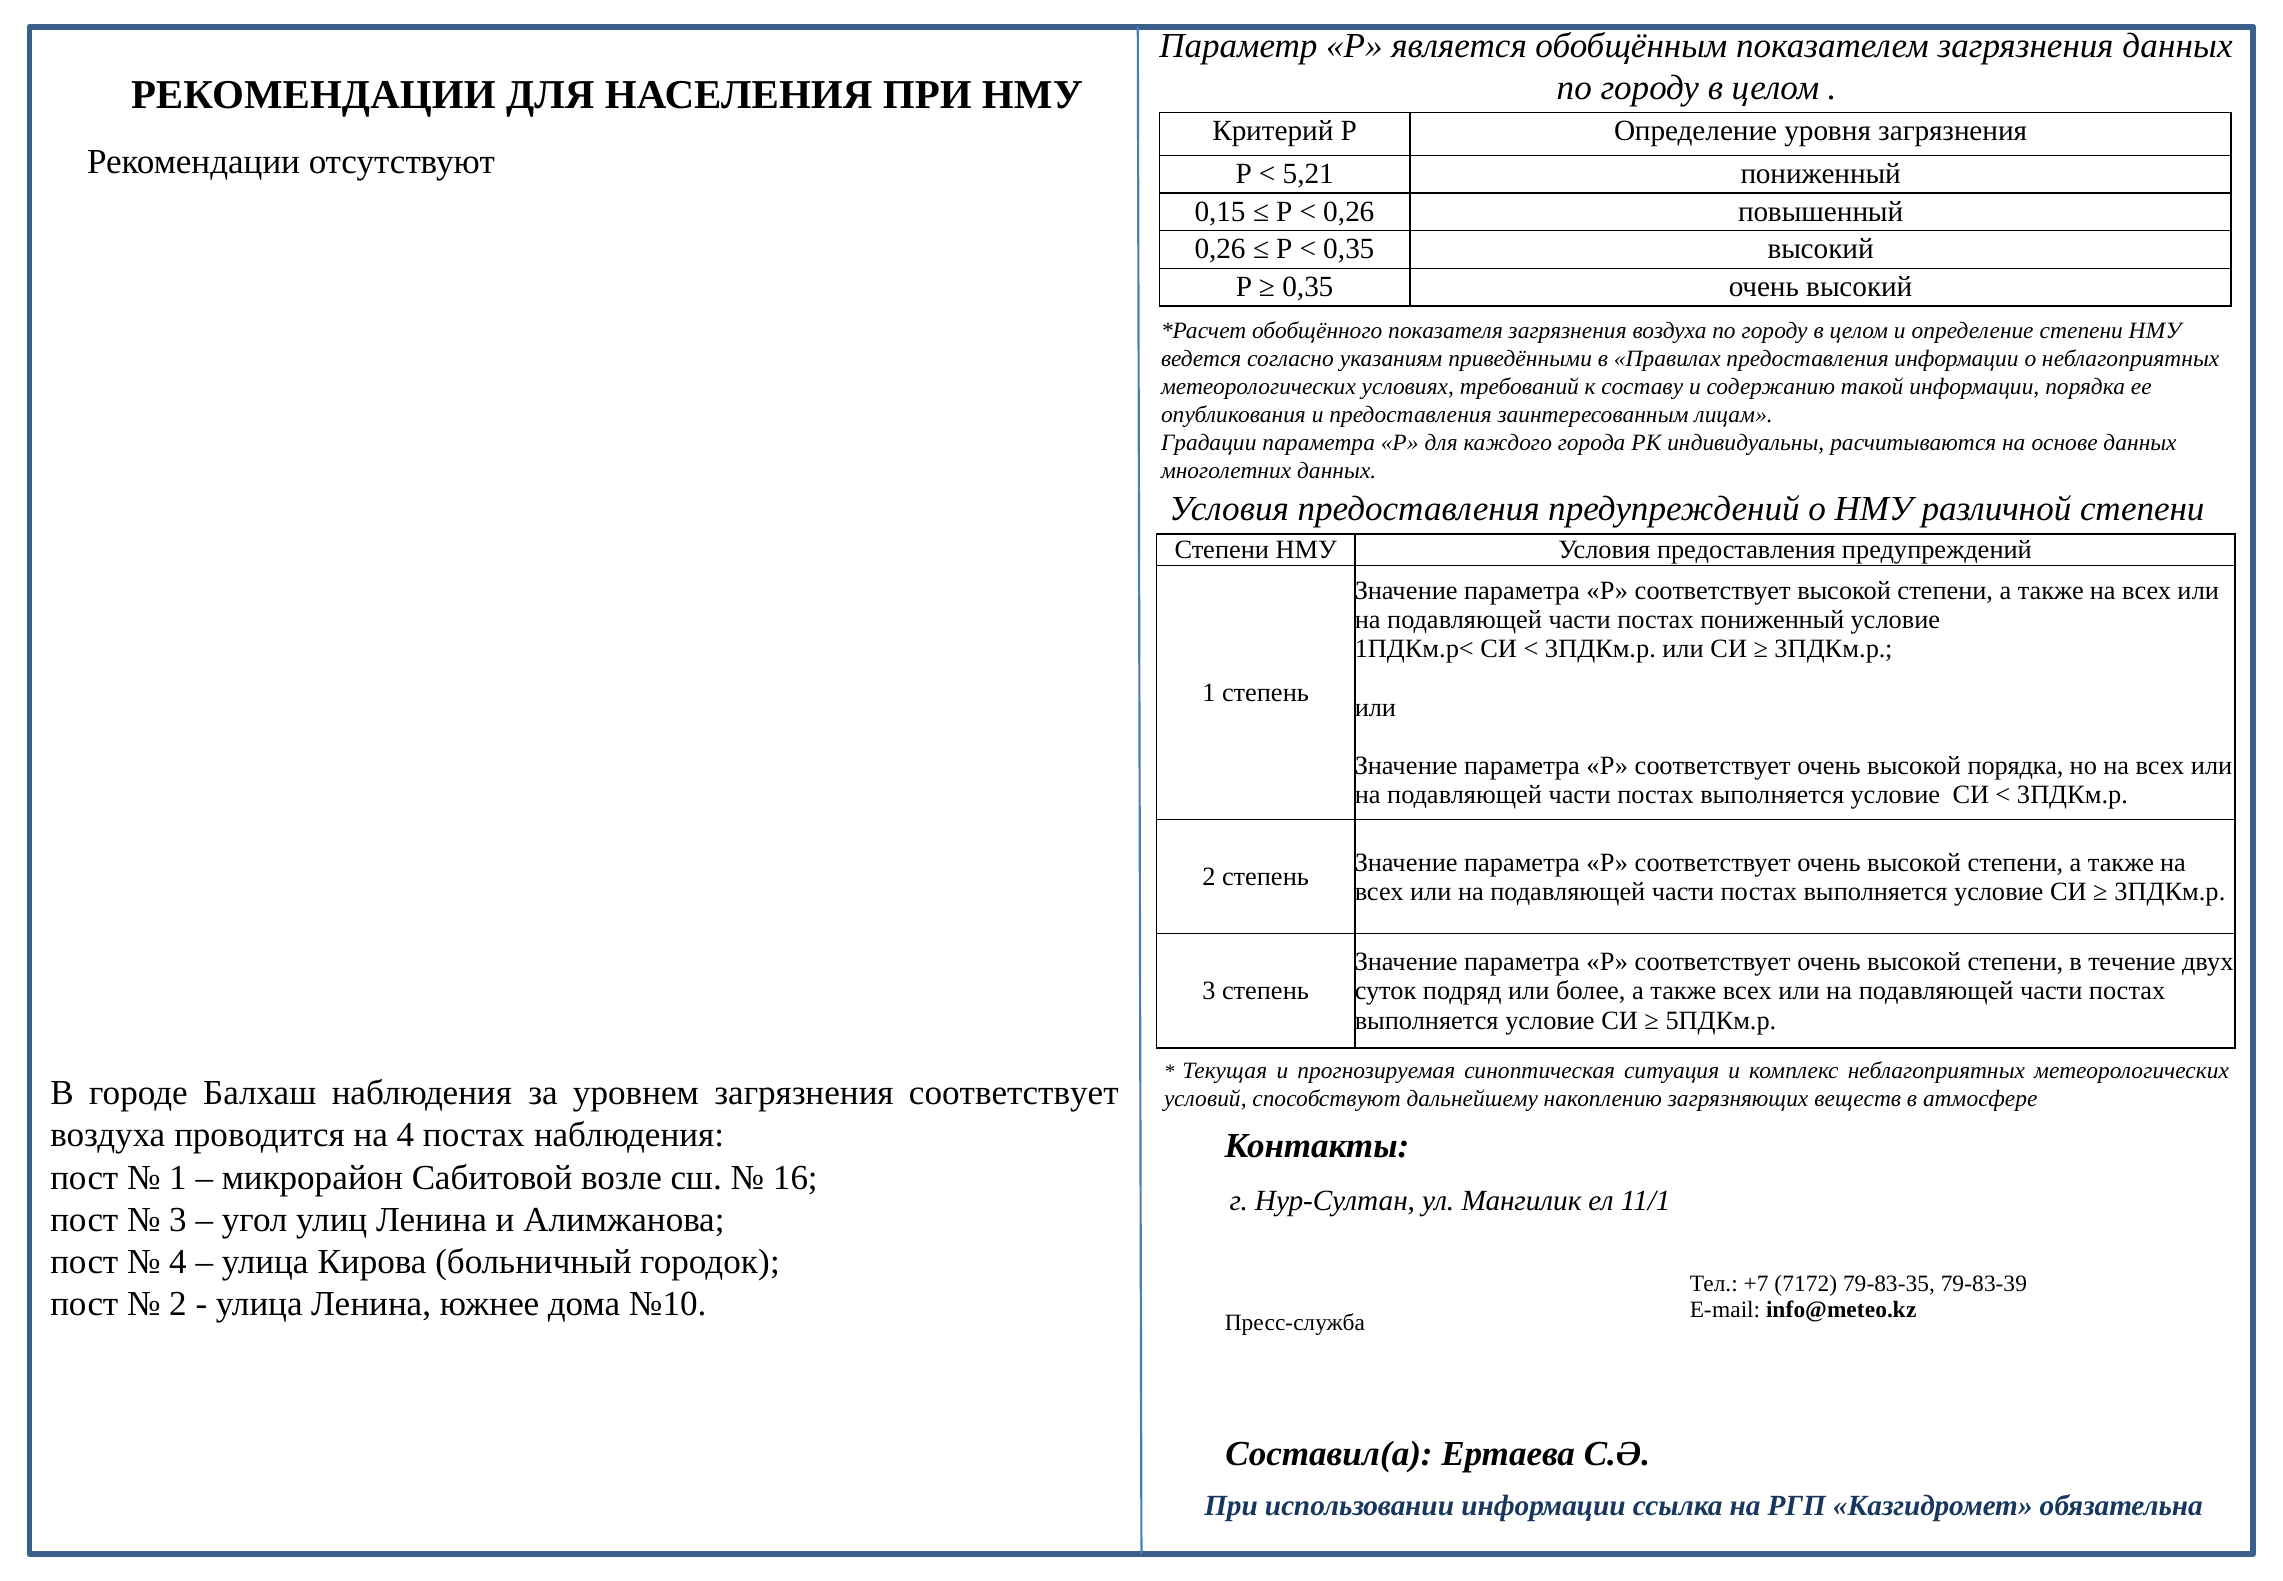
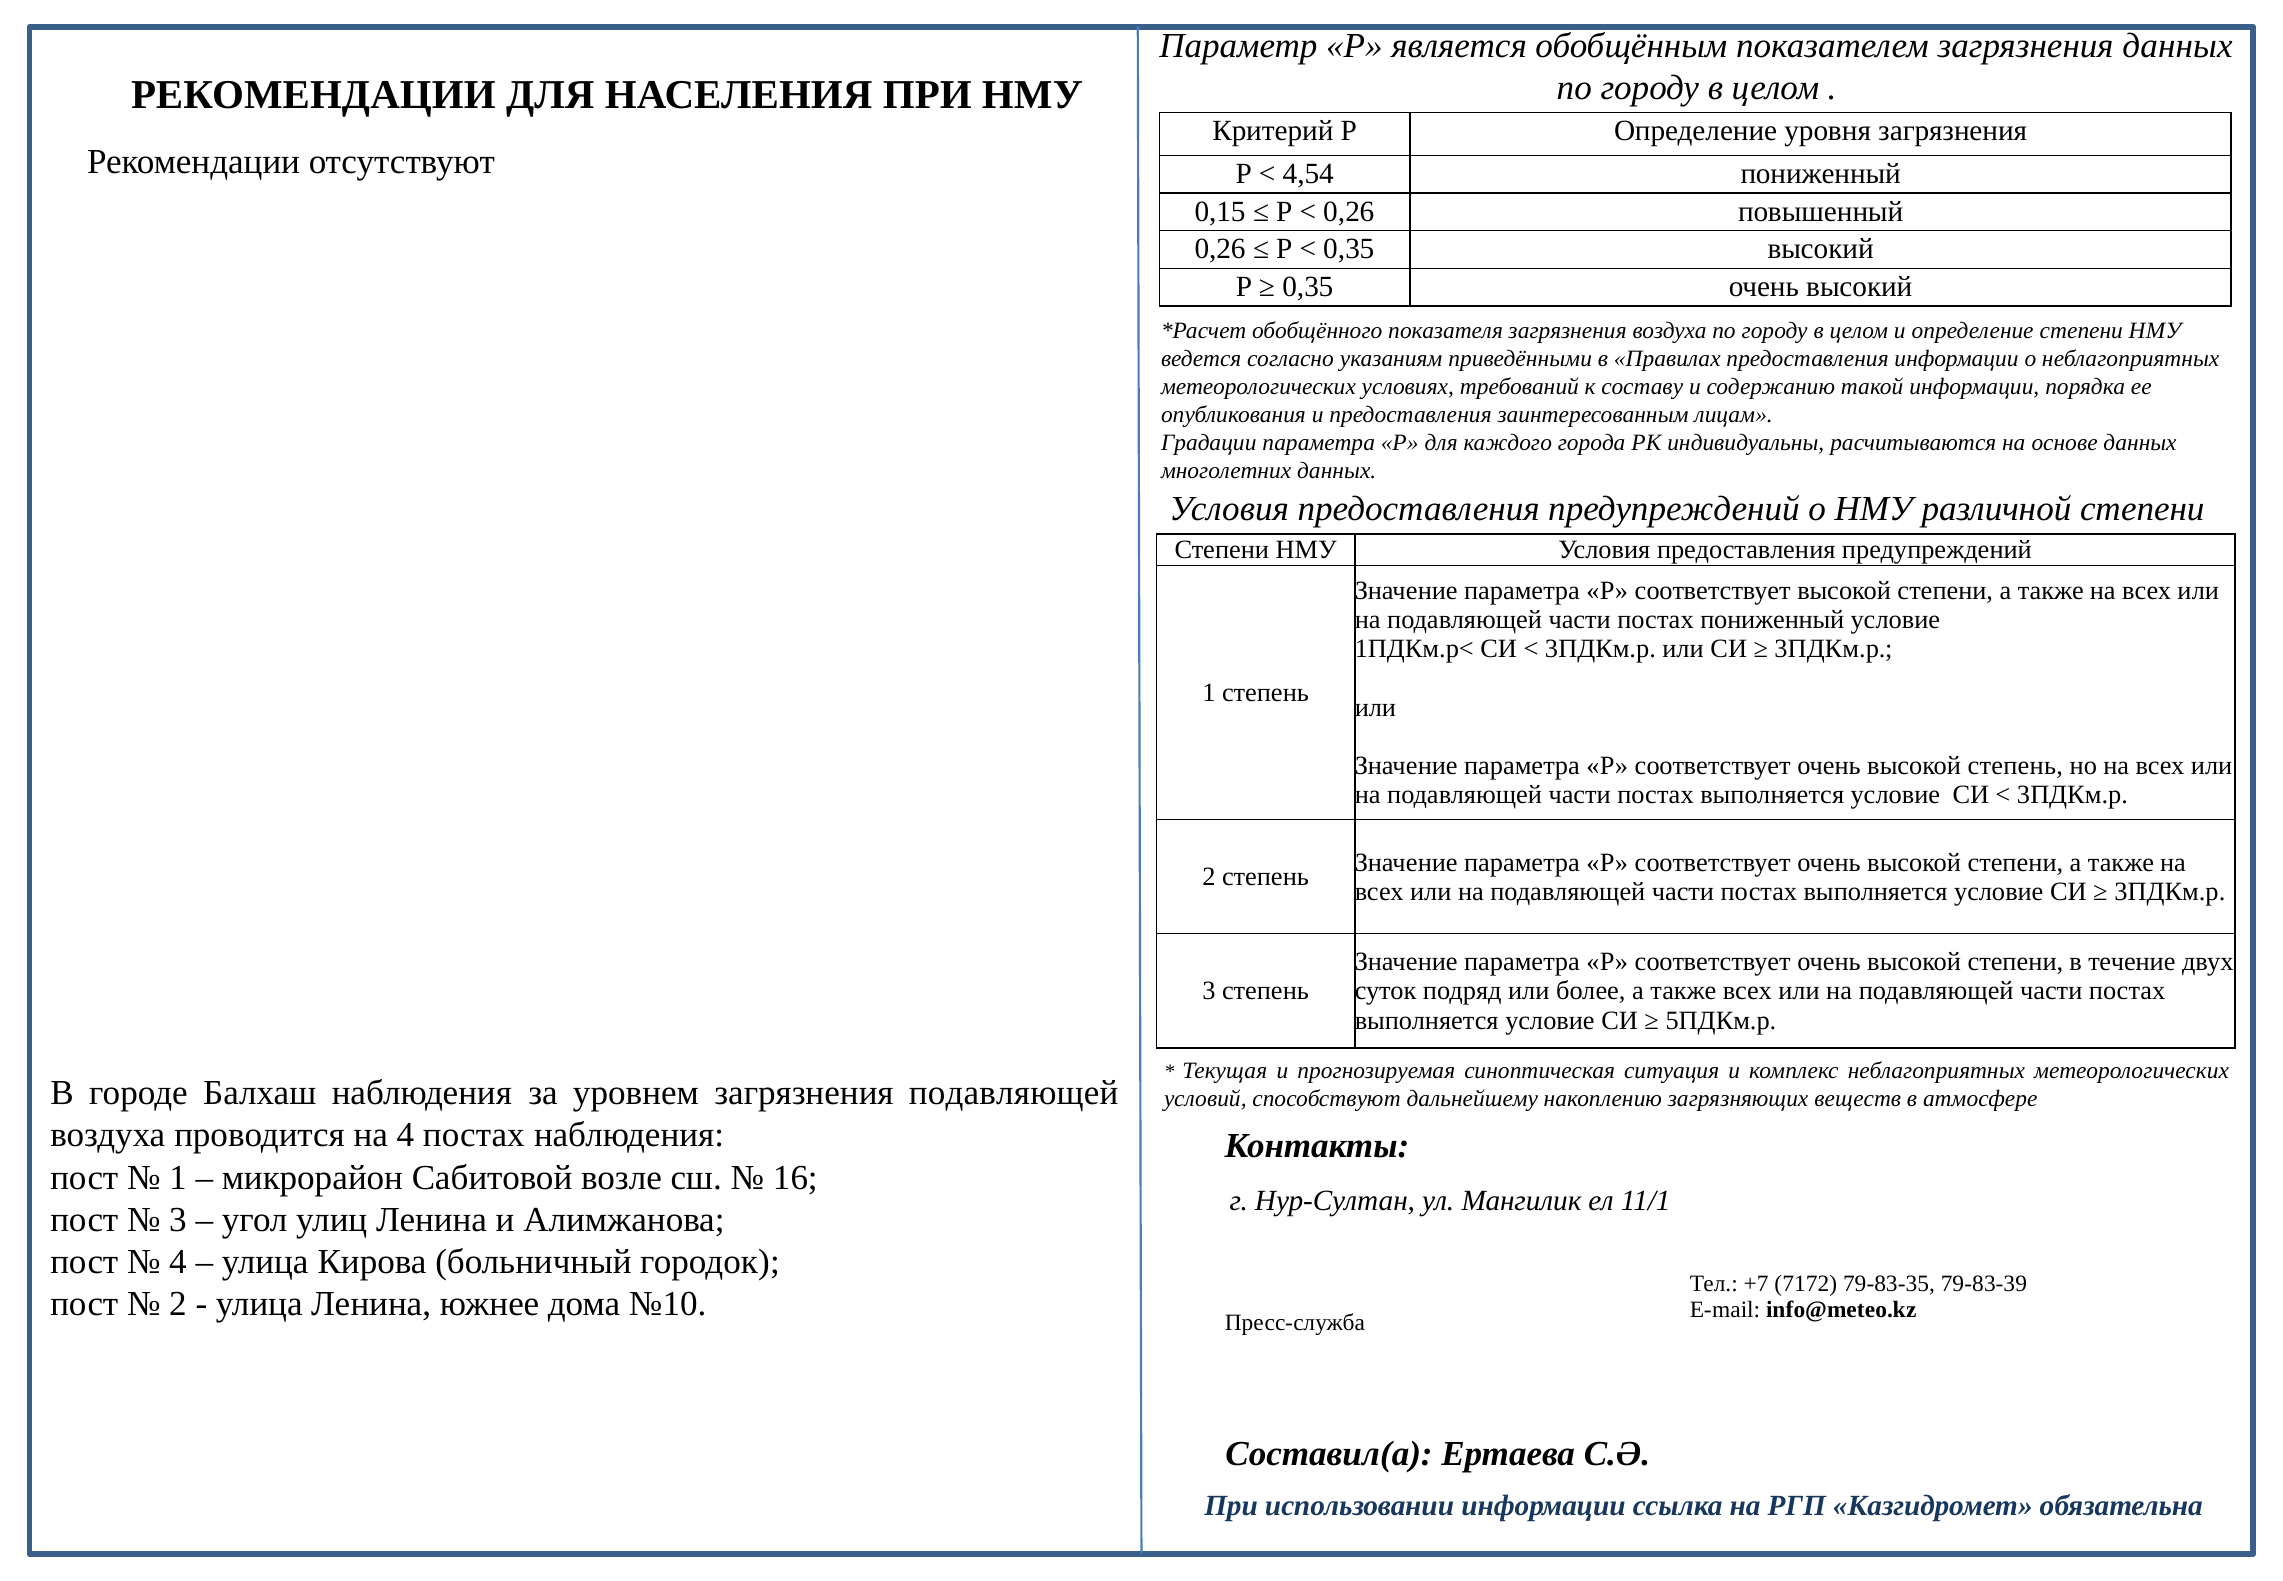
5,21: 5,21 -> 4,54
высокой порядка: порядка -> степень
загрязнения соответствует: соответствует -> подавляющей
